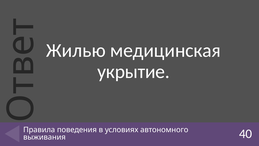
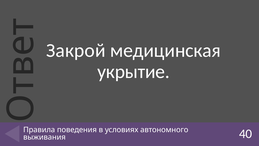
Жилью: Жилью -> Закрой
